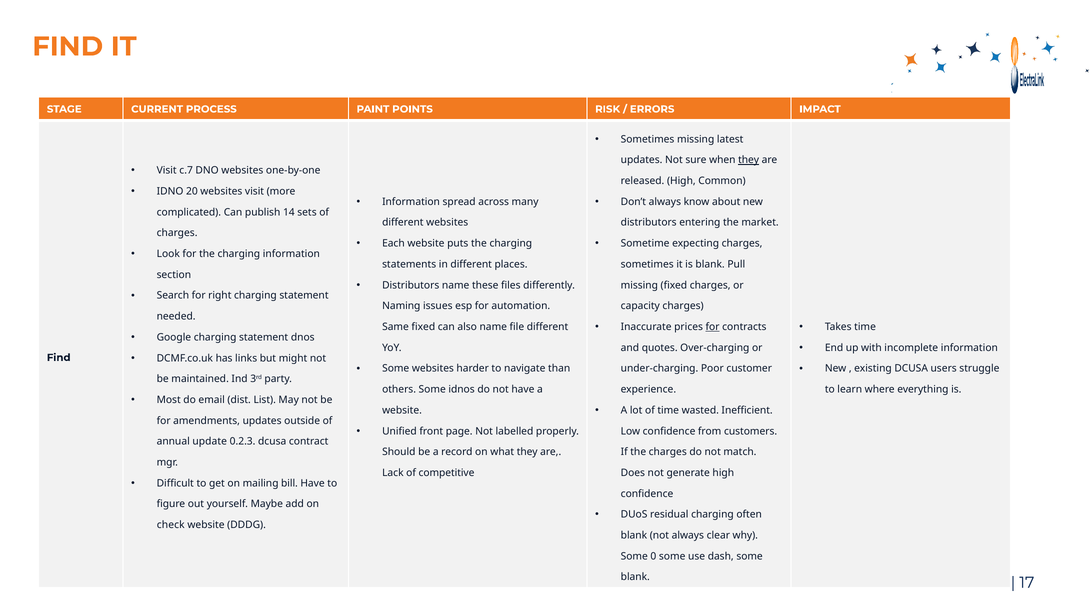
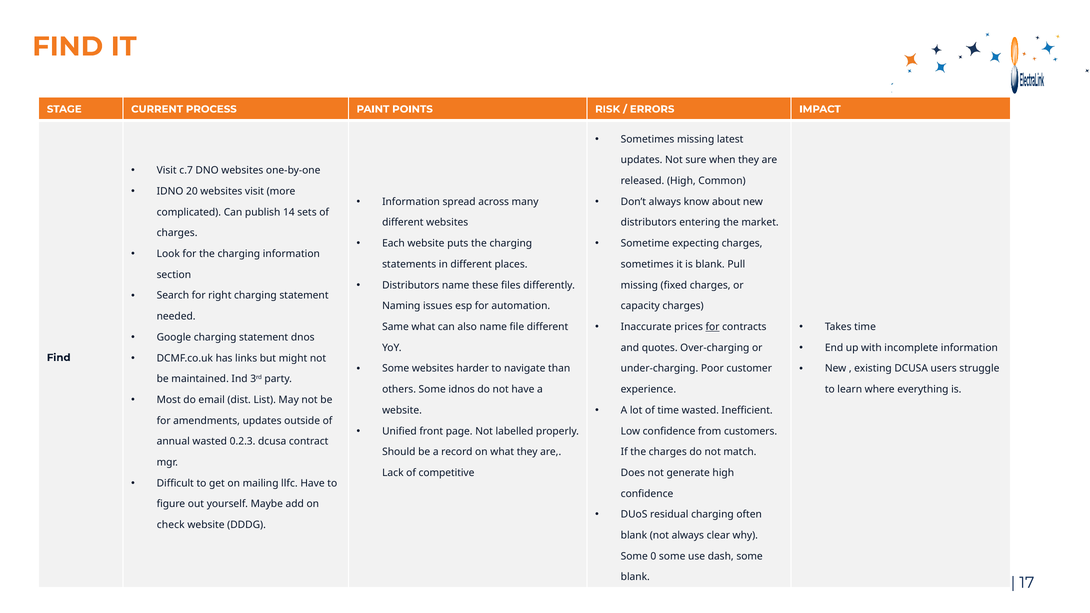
they at (749, 160) underline: present -> none
Same fixed: fixed -> what
annual update: update -> wasted
bill: bill -> llfc
